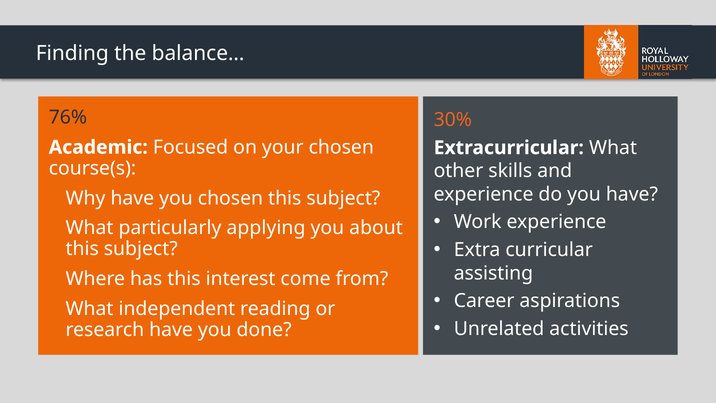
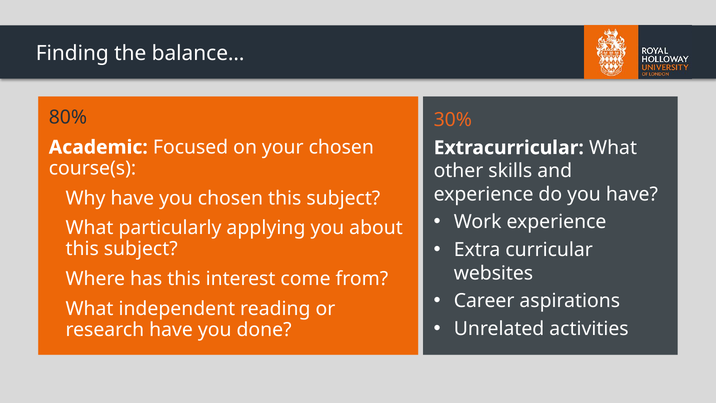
76%: 76% -> 80%
assisting: assisting -> websites
